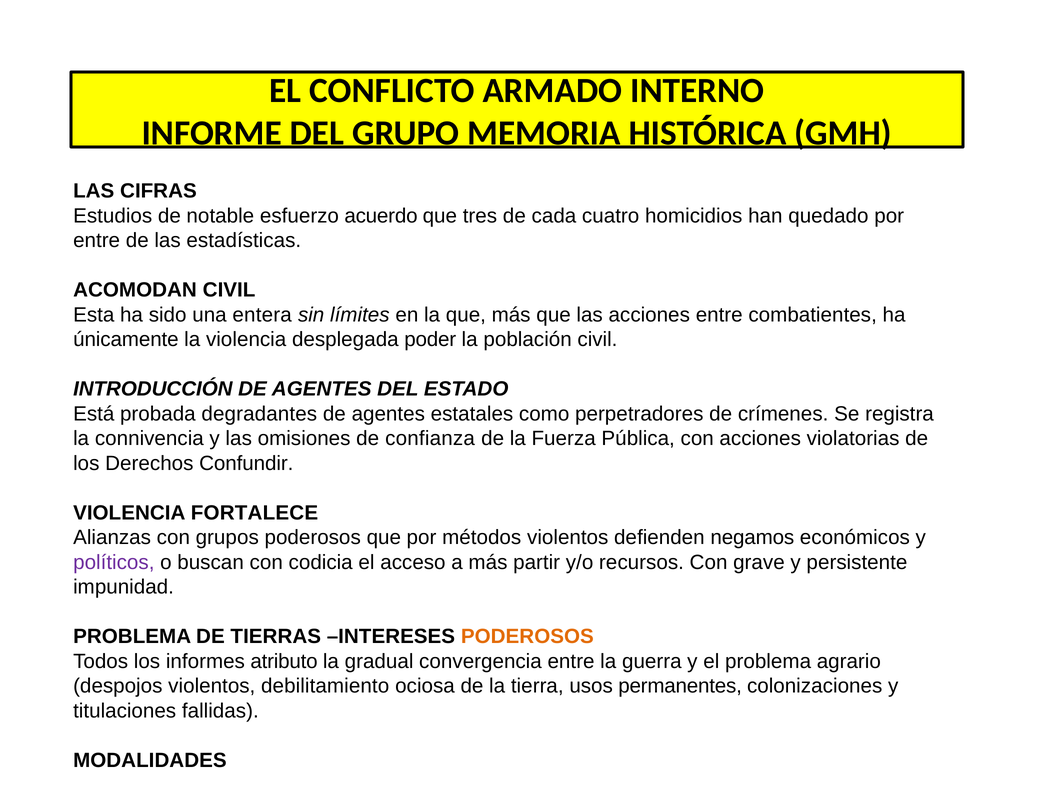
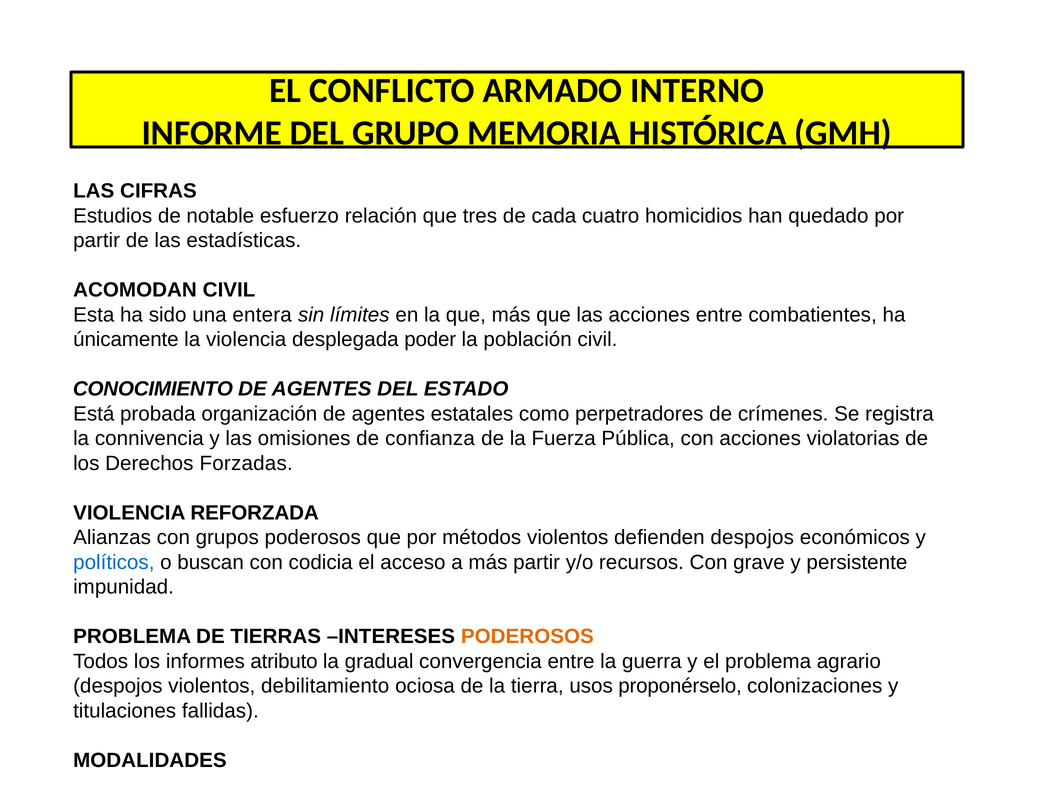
acuerdo: acuerdo -> relación
entre at (97, 240): entre -> partir
INTRODUCCIÓN: INTRODUCCIÓN -> CONOCIMIENTO
degradantes: degradantes -> organización
Confundir: Confundir -> Forzadas
FORTALECE: FORTALECE -> REFORZADA
defienden negamos: negamos -> despojos
políticos colour: purple -> blue
permanentes: permanentes -> proponérselo
